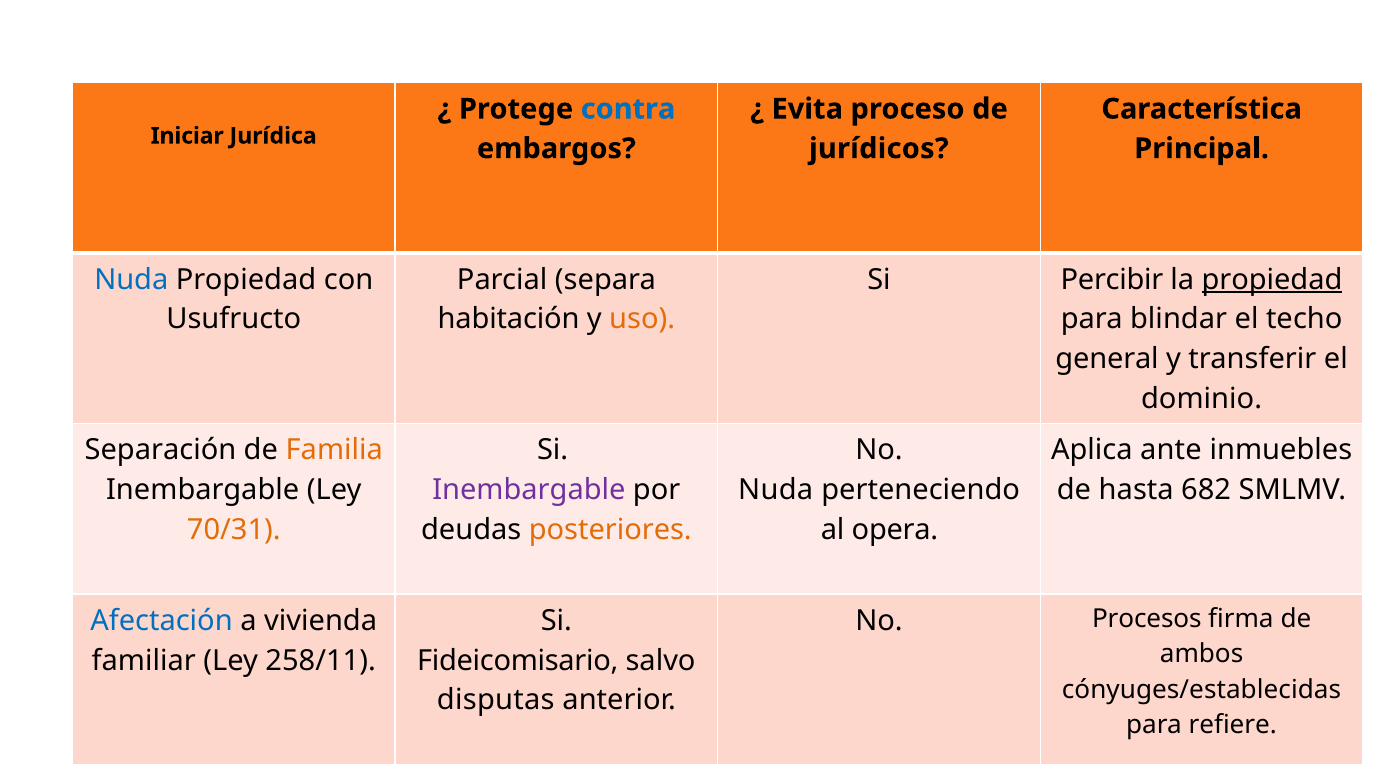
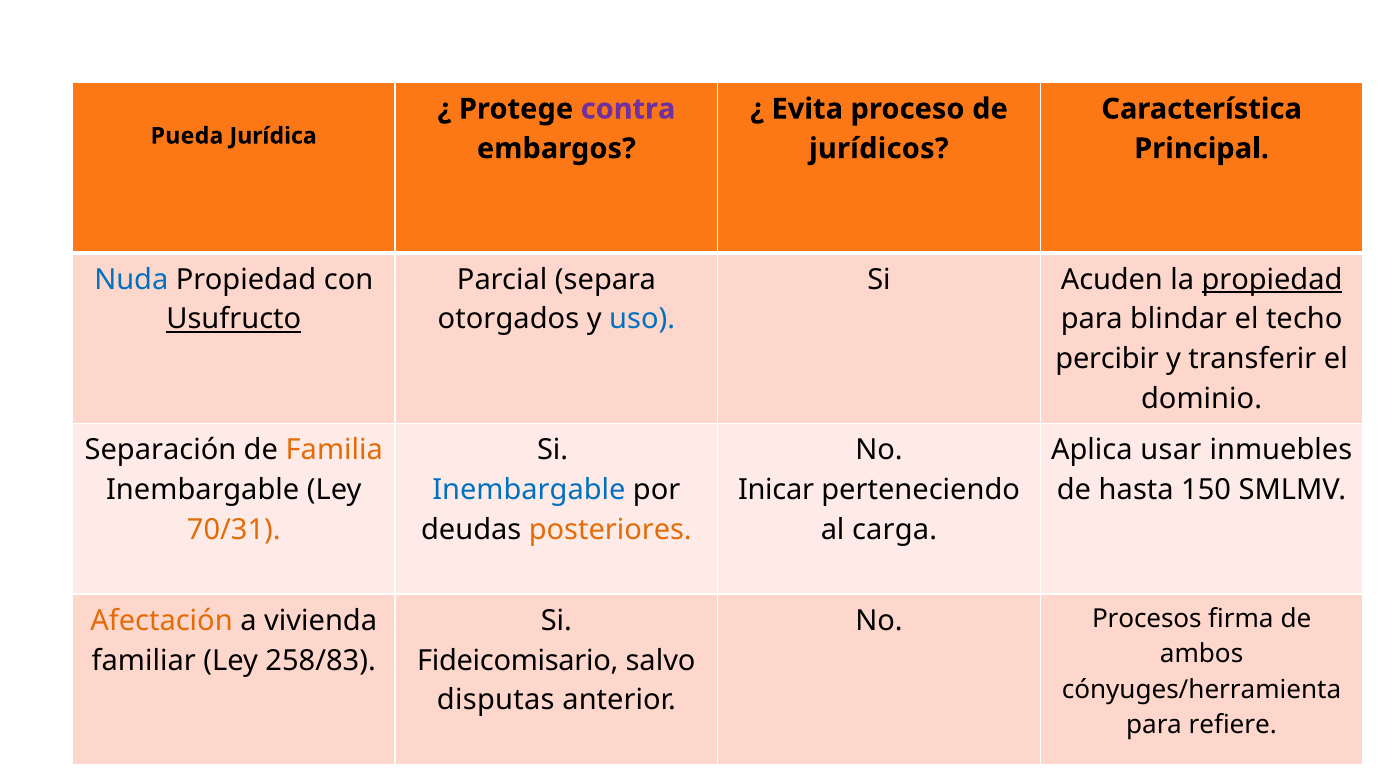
contra colour: blue -> purple
Iniciar: Iniciar -> Pueda
Percibir: Percibir -> Acuden
Usufructo underline: none -> present
habitación: habitación -> otorgados
uso colour: orange -> blue
general: general -> percibir
ante: ante -> usar
Inembargable at (529, 490) colour: purple -> blue
Nuda at (776, 490): Nuda -> Inicar
682: 682 -> 150
opera: opera -> carga
Afectación colour: blue -> orange
258/11: 258/11 -> 258/83
cónyuges/establecidas: cónyuges/establecidas -> cónyuges/herramienta
